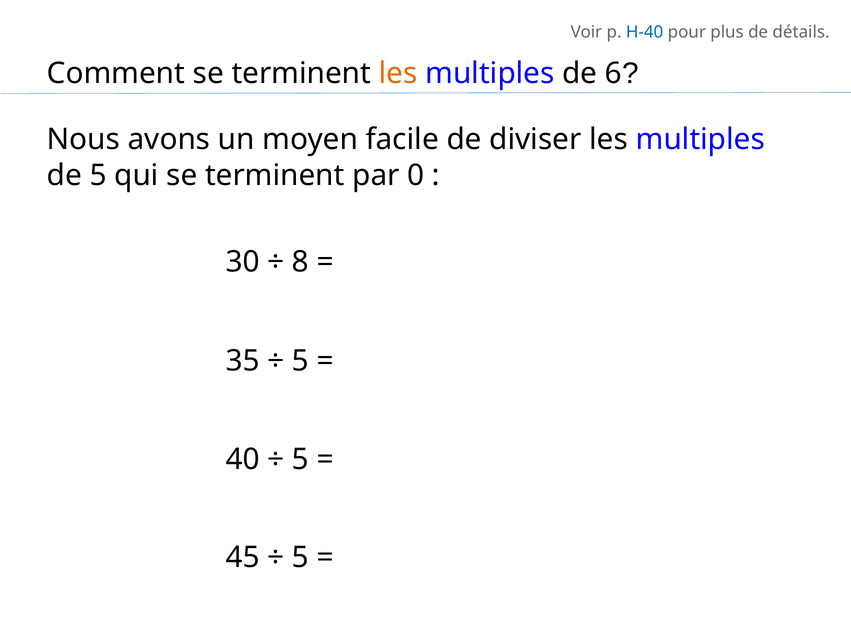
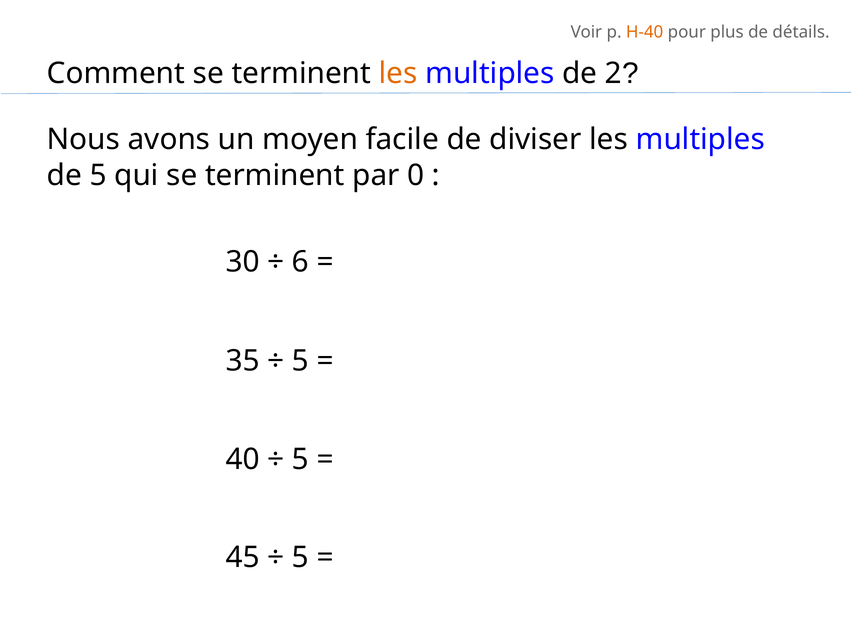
H-40 colour: blue -> orange
6: 6 -> 2
8: 8 -> 6
